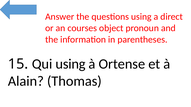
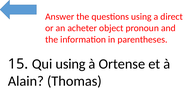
courses: courses -> acheter
